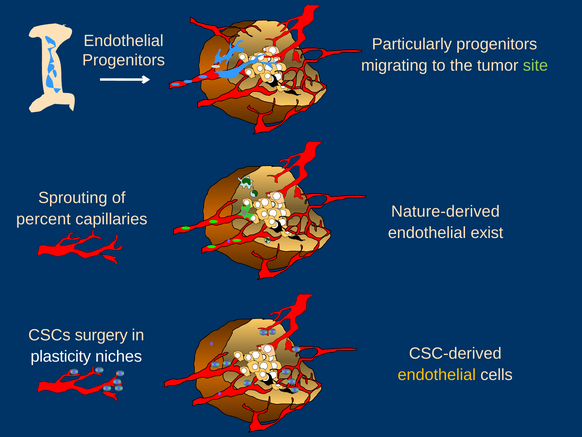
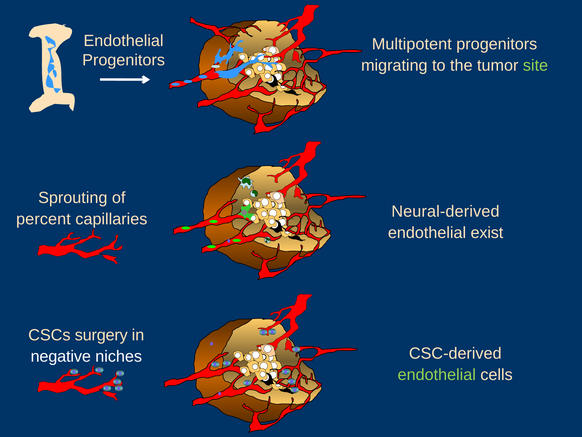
Particularly: Particularly -> Multipotent
Nature-derived: Nature-derived -> Neural-derived
plasticity: plasticity -> negative
endothelial at (437, 374) colour: yellow -> light green
